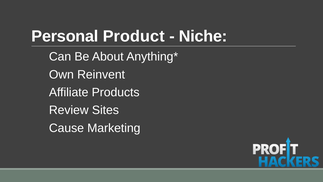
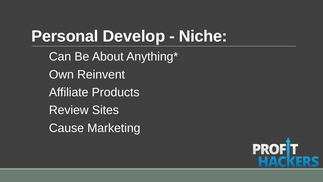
Product: Product -> Develop
